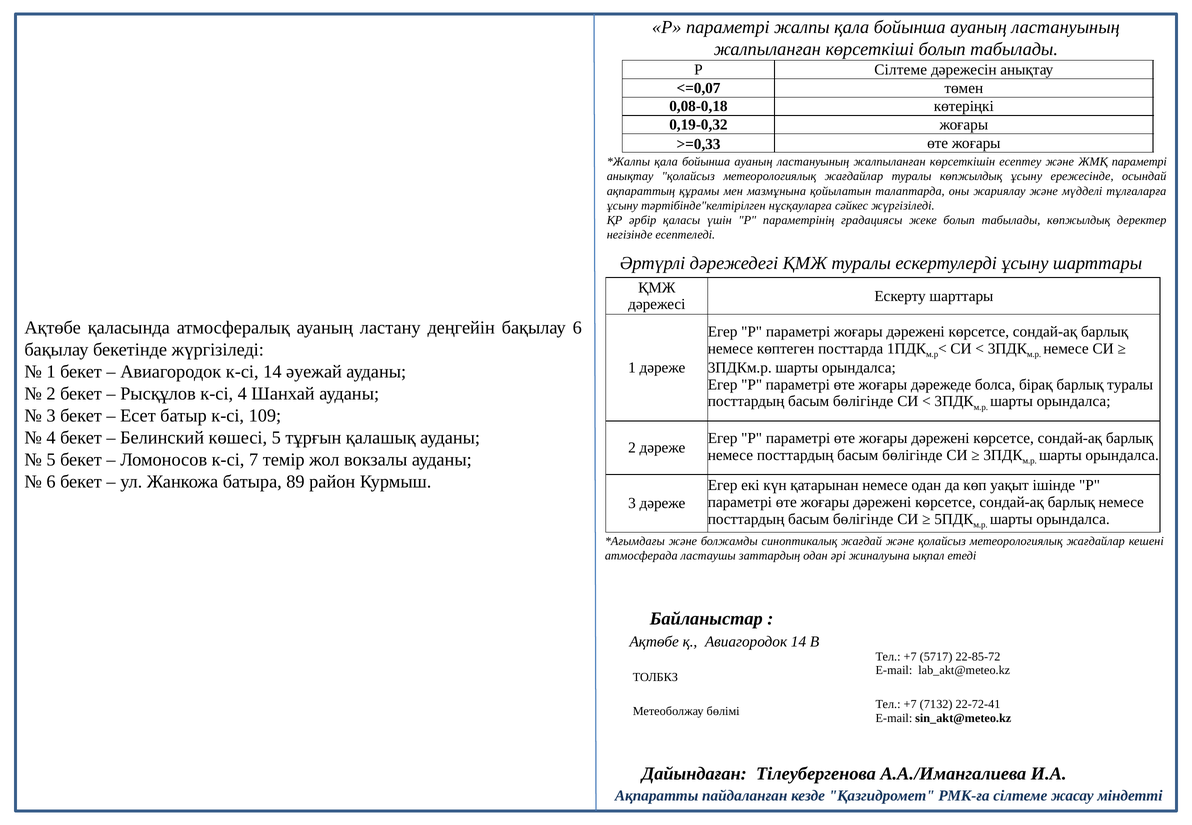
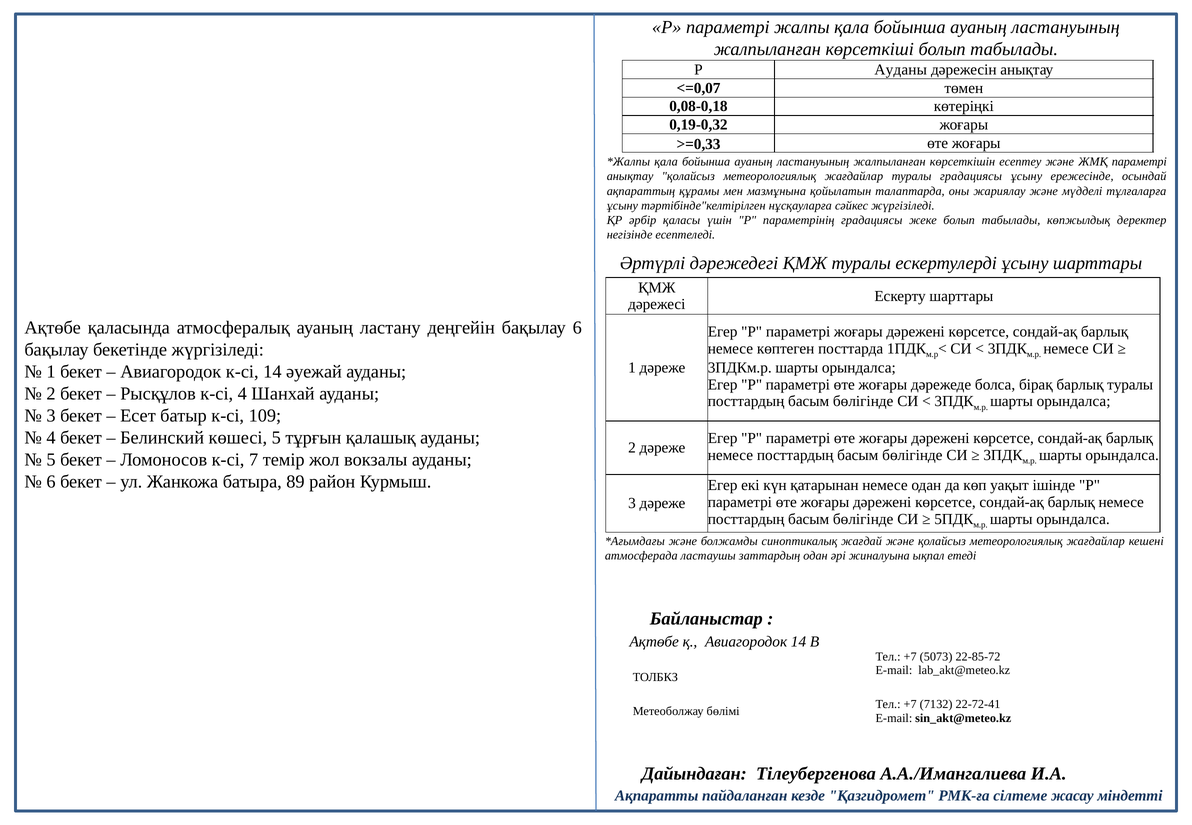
Р Сілтеме: Сілтеме -> Ауданы
туралы көпжылдық: көпжылдық -> градациясы
5717: 5717 -> 5073
